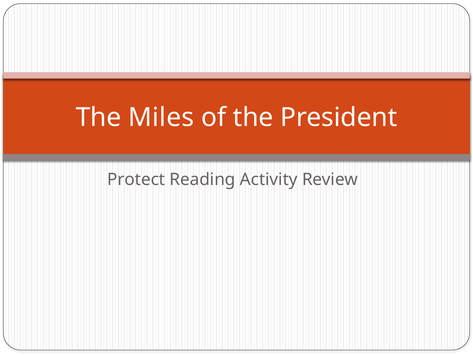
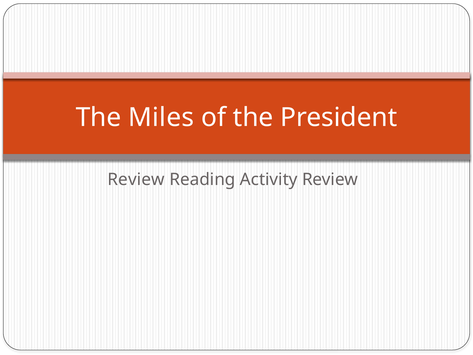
Protect at (136, 179): Protect -> Review
